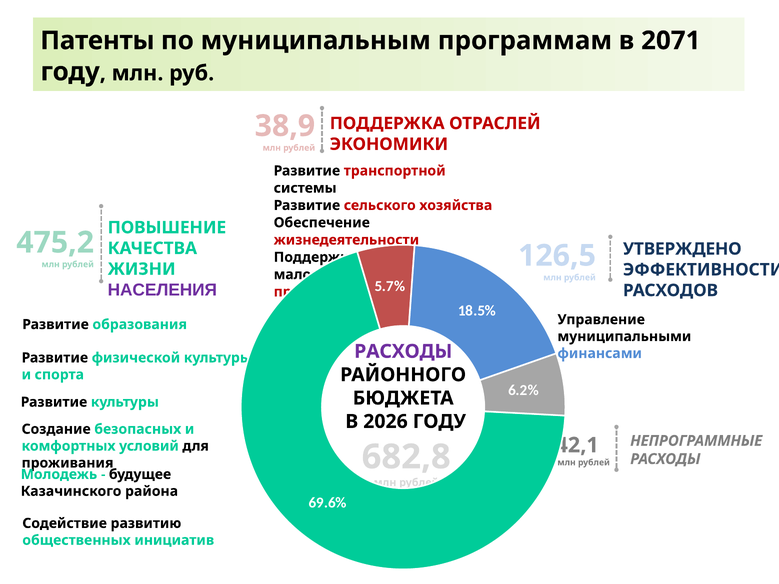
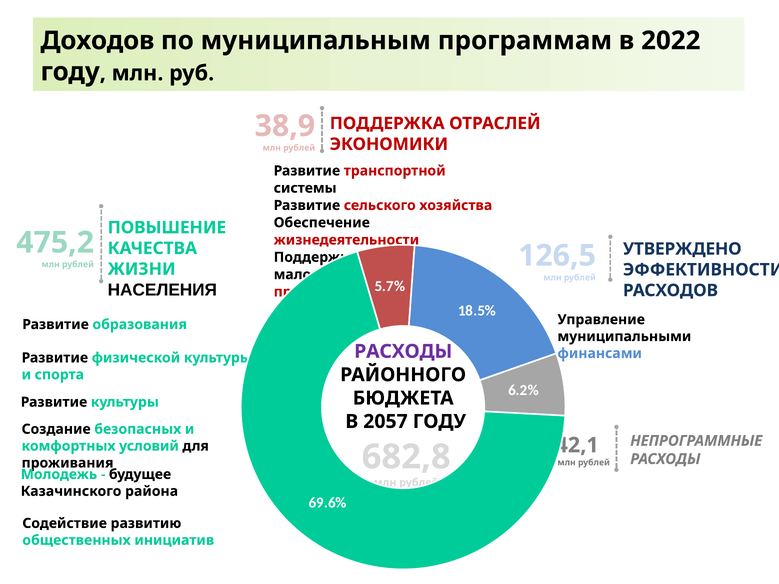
Патенты: Патенты -> Доходов
2071: 2071 -> 2022
НАСЕЛЕНИЯ colour: purple -> black
2026: 2026 -> 2057
